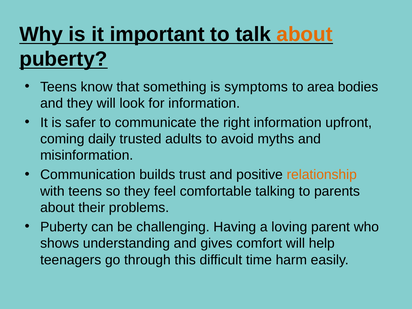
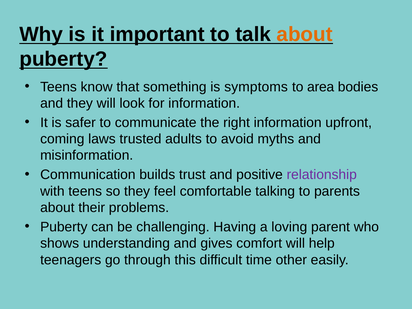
daily: daily -> laws
relationship colour: orange -> purple
harm: harm -> other
